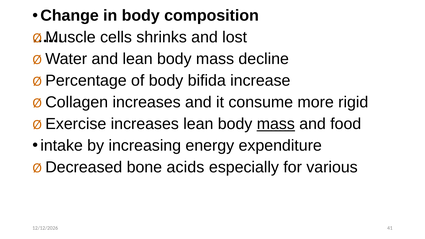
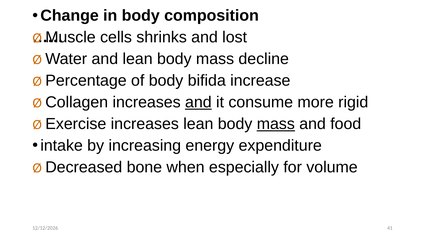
and at (198, 102) underline: none -> present
acids: acids -> when
various: various -> volume
